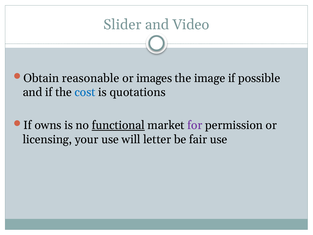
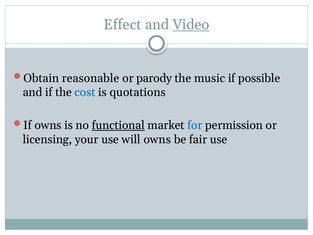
Slider: Slider -> Effect
Video underline: none -> present
images: images -> parody
image: image -> music
for colour: purple -> blue
will letter: letter -> owns
